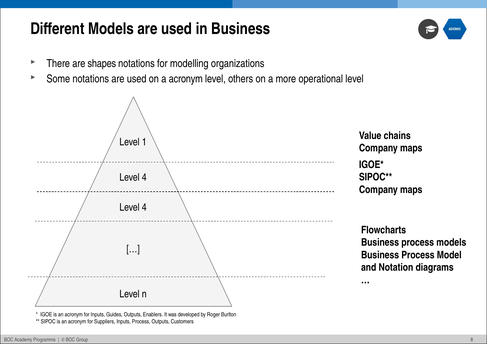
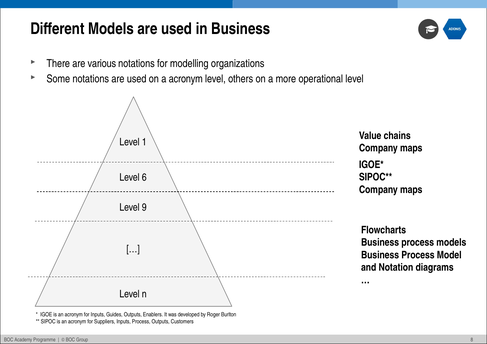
shapes: shapes -> various
4 at (144, 177): 4 -> 6
4 at (144, 207): 4 -> 9
